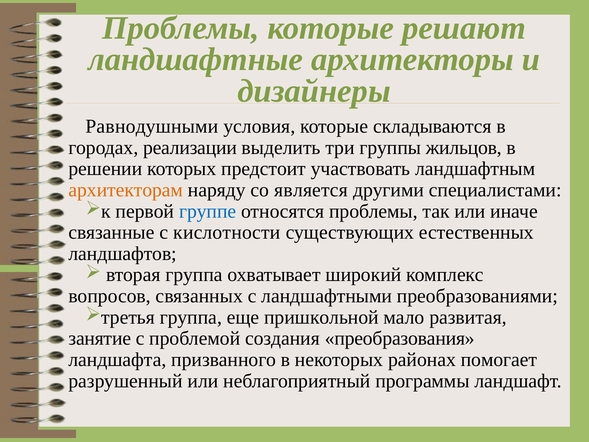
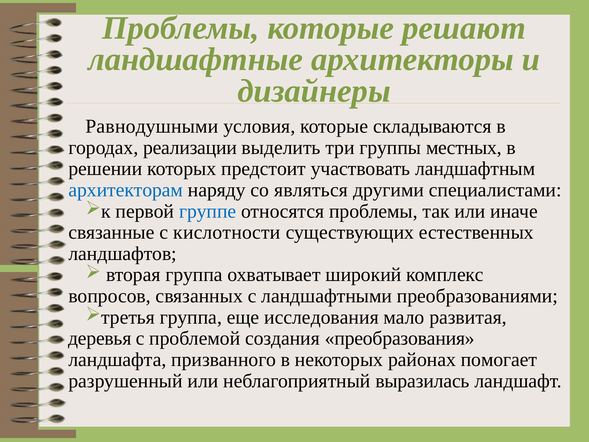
жильцов: жильцов -> местных
архитекторам colour: orange -> blue
является: является -> являться
пришкольной: пришкольной -> исследования
занятие: занятие -> деревья
программы: программы -> выразилась
